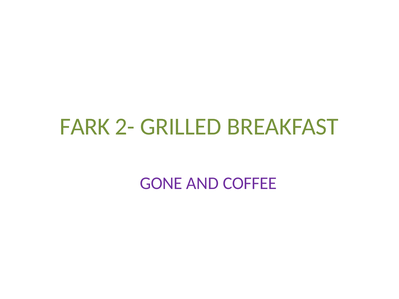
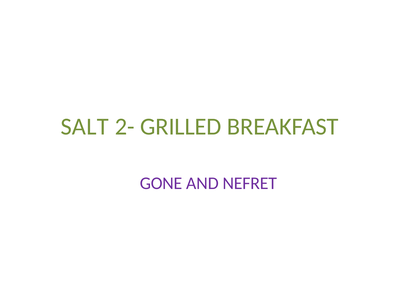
FARK: FARK -> SALT
COFFEE: COFFEE -> NEFRET
